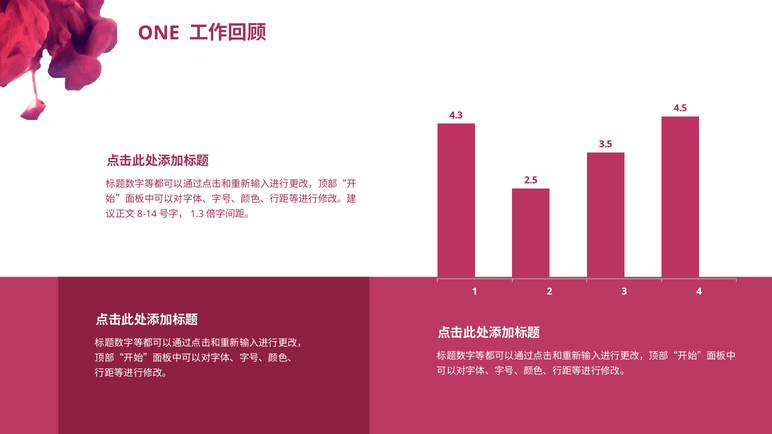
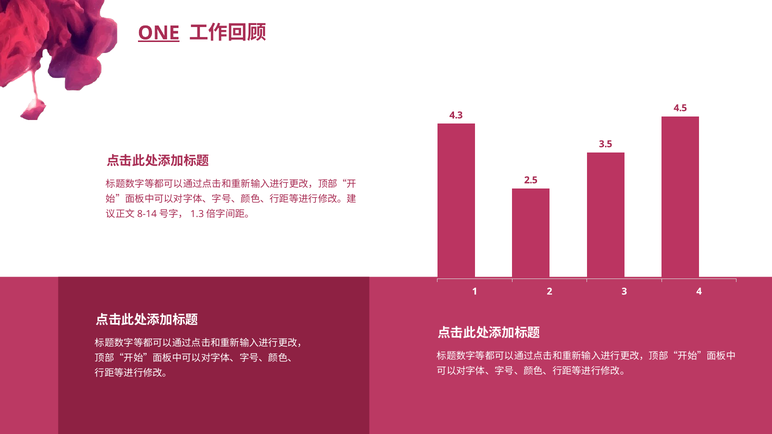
ONE underline: none -> present
